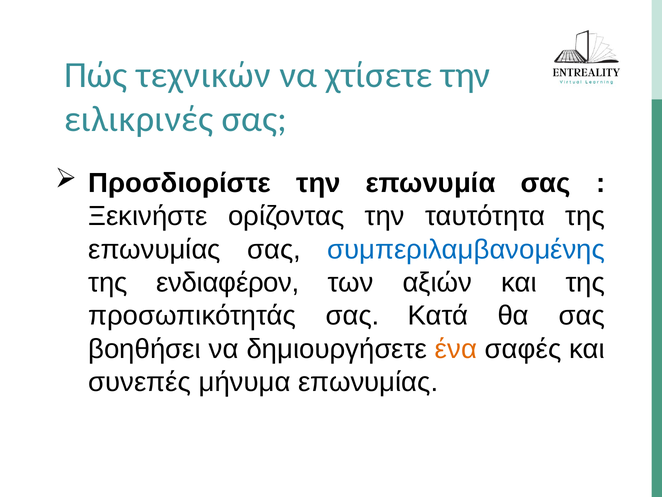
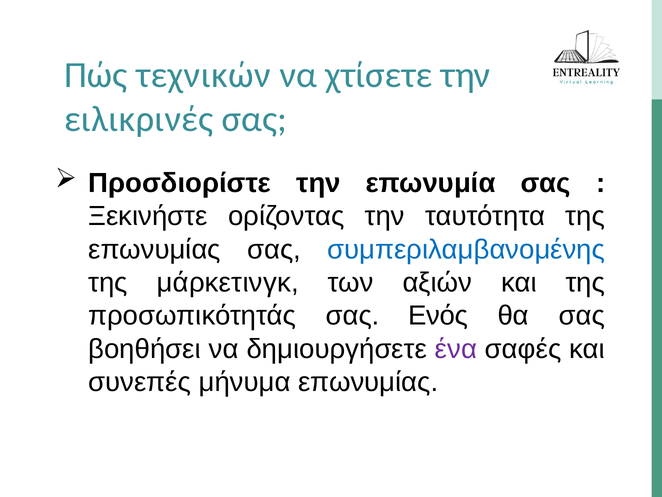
ενδιαφέρον: ενδιαφέρον -> μάρκετινγκ
Κατά: Κατά -> Ενός
ένα colour: orange -> purple
